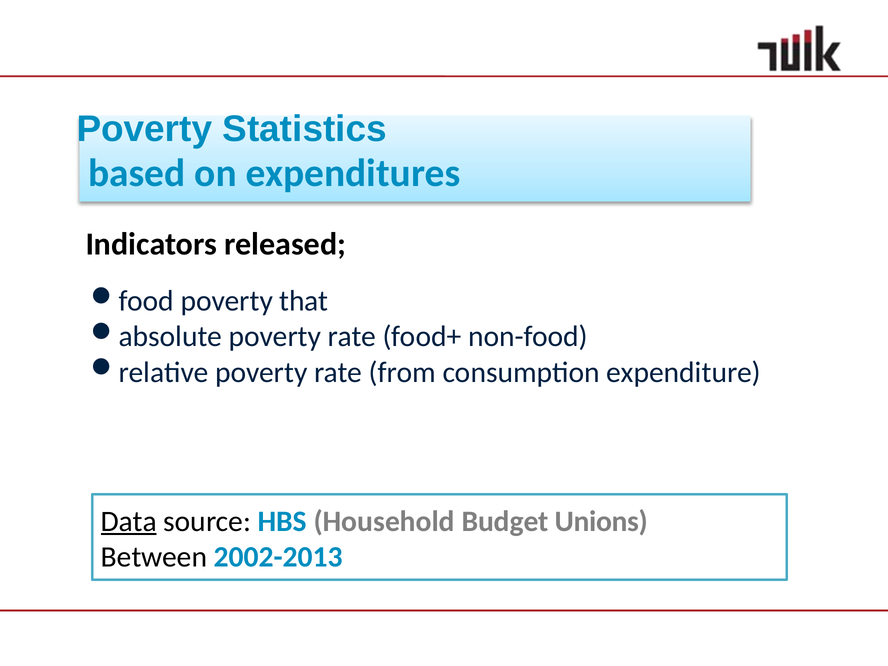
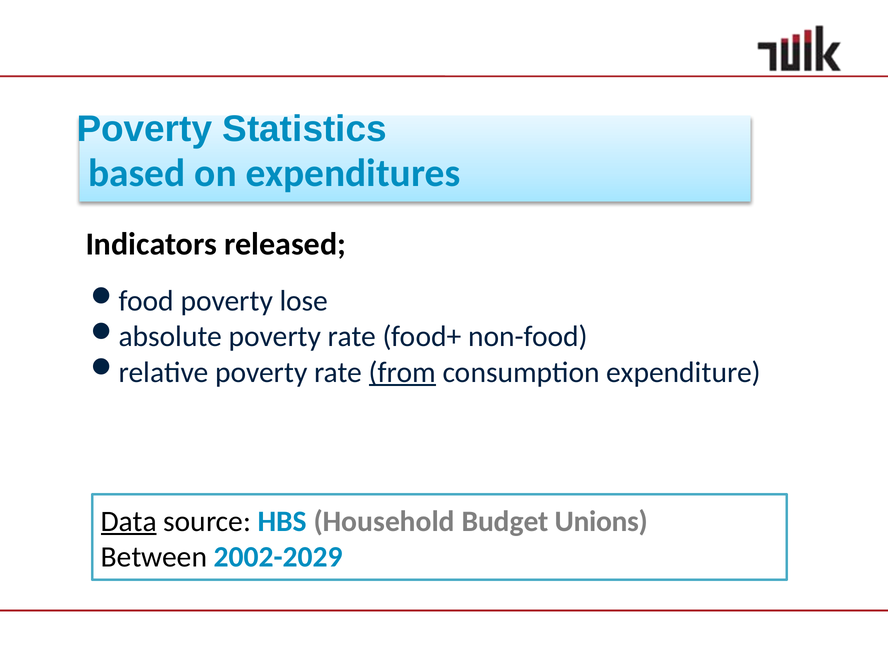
that: that -> lose
from underline: none -> present
2002-2013: 2002-2013 -> 2002-2029
